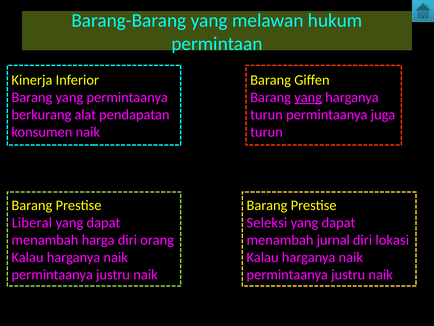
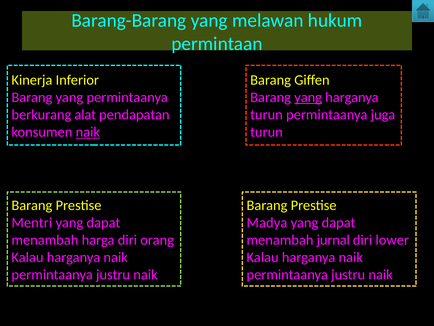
naik at (88, 132) underline: none -> present
Liberal: Liberal -> Mentri
Seleksi: Seleksi -> Madya
lokasi: lokasi -> lower
